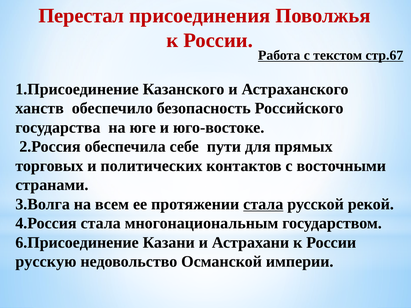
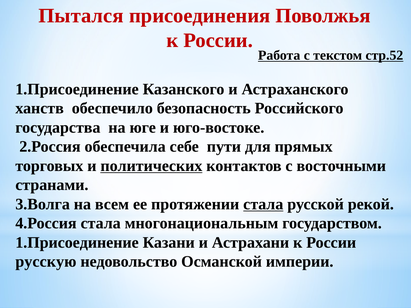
Перестал: Перестал -> Пытался
стр.67: стр.67 -> стр.52
политических underline: none -> present
6.Присоединение at (77, 243): 6.Присоединение -> 1.Присоединение
